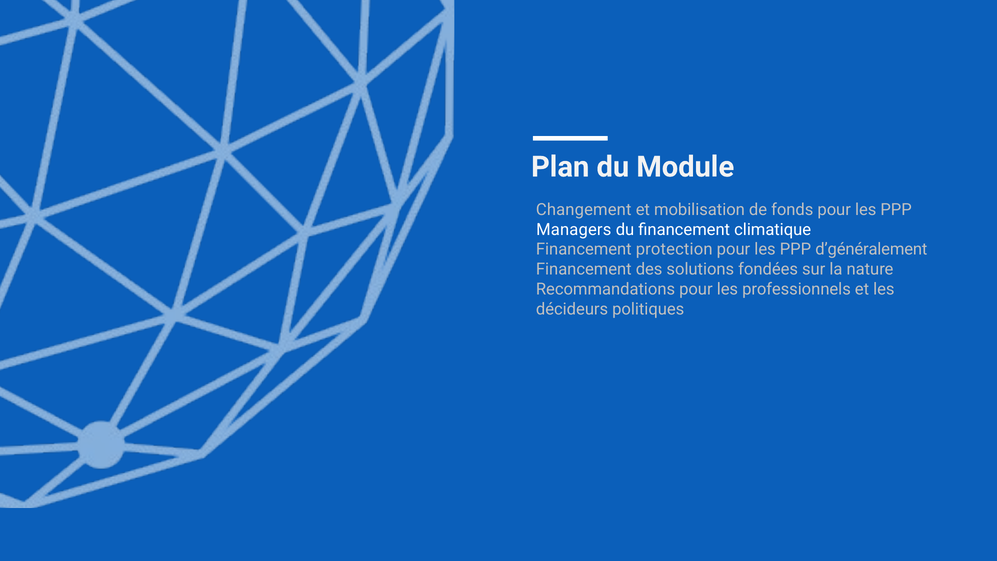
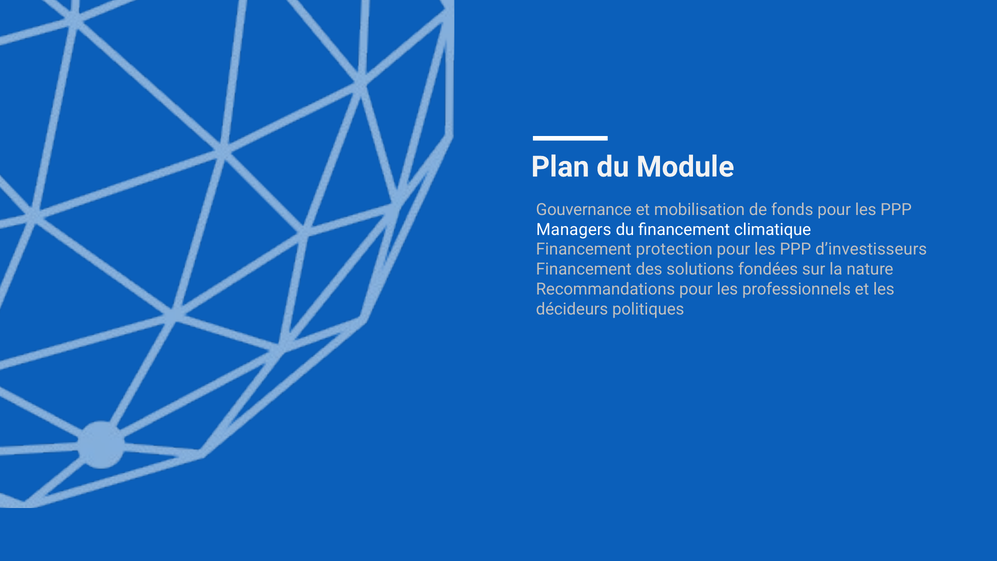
Changement: Changement -> Gouvernance
d’généralement: d’généralement -> d’investisseurs
